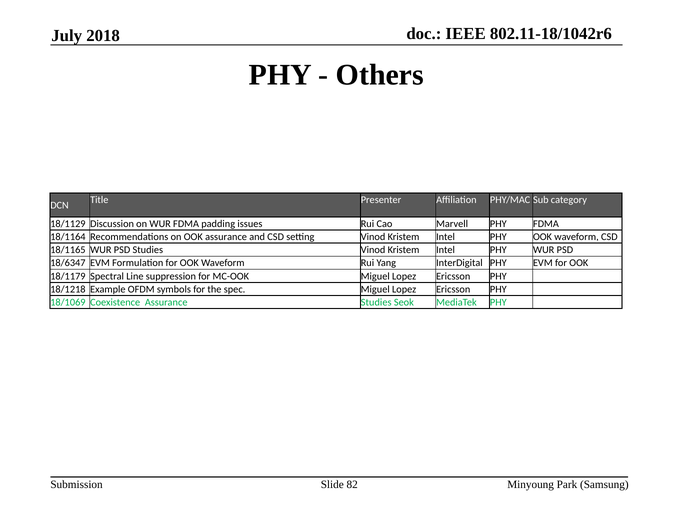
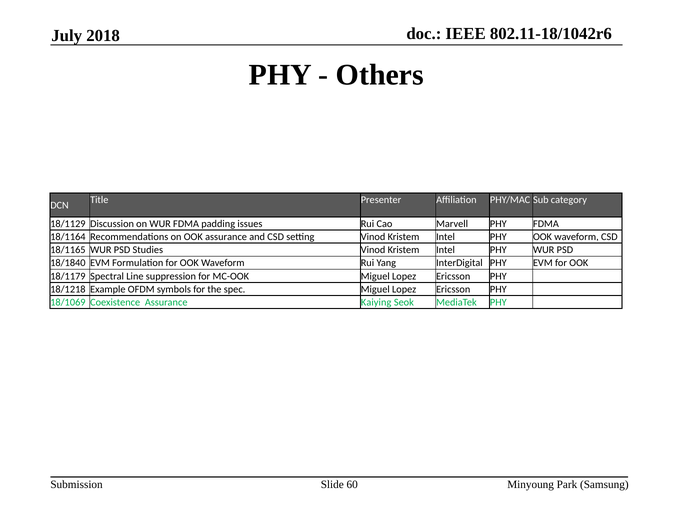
18/6347: 18/6347 -> 18/1840
Assurance Studies: Studies -> Kaiying
82: 82 -> 60
